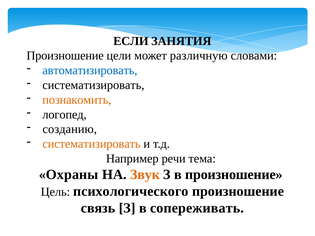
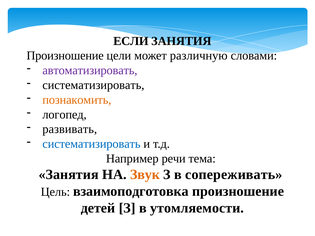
автоматизировать colour: blue -> purple
созданию: созданию -> развивать
систематизировать at (91, 144) colour: orange -> blue
Охраны at (69, 175): Охраны -> Занятия
в произношение: произношение -> сопереживать
психологического: психологического -> взаимоподготовка
связь: связь -> детей
сопереживать: сопереживать -> утомляемости
